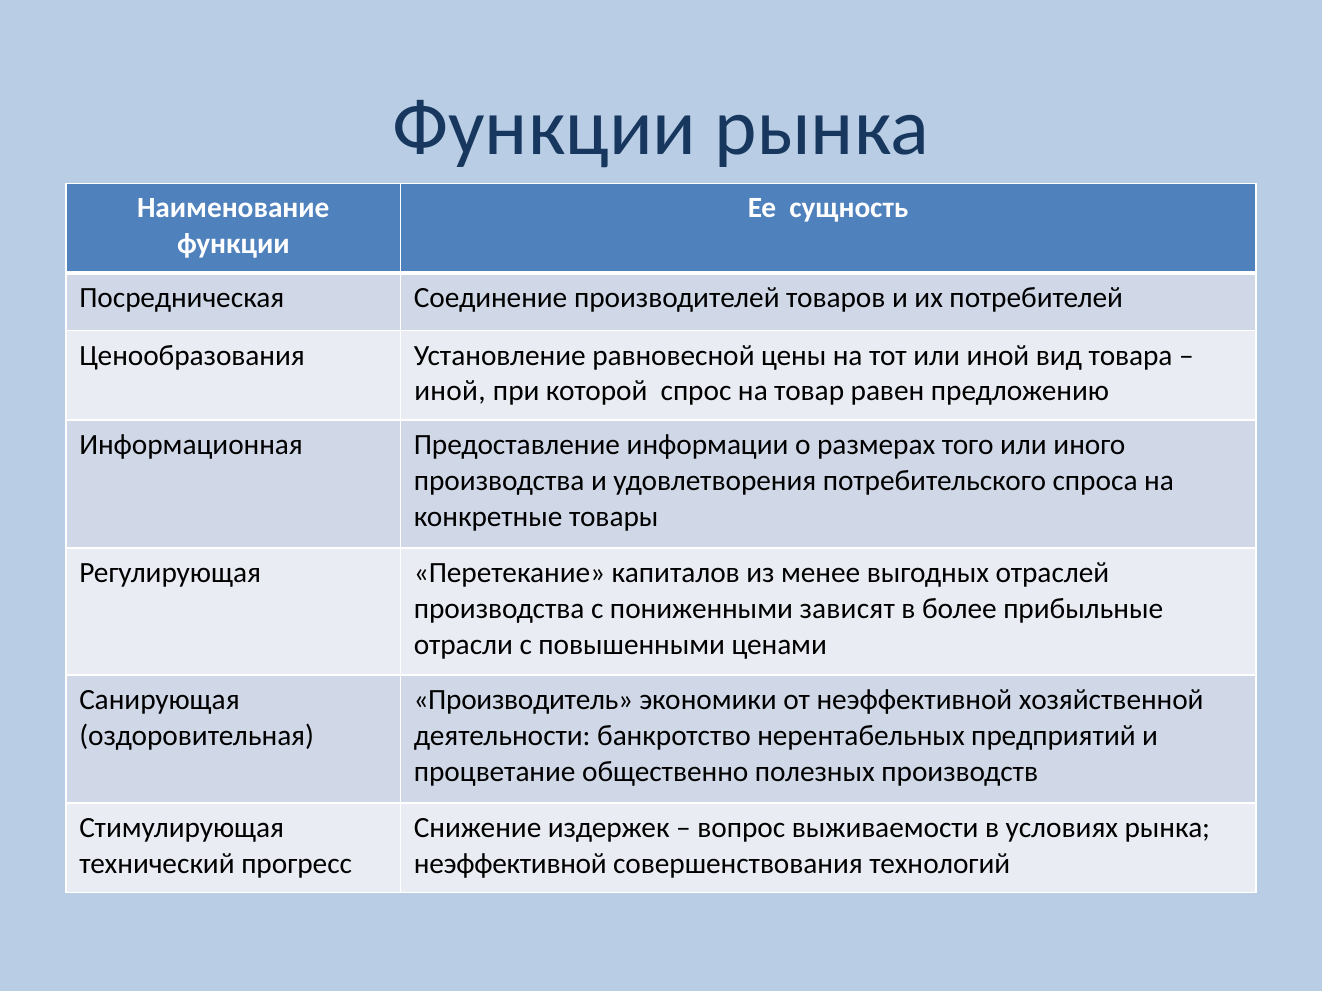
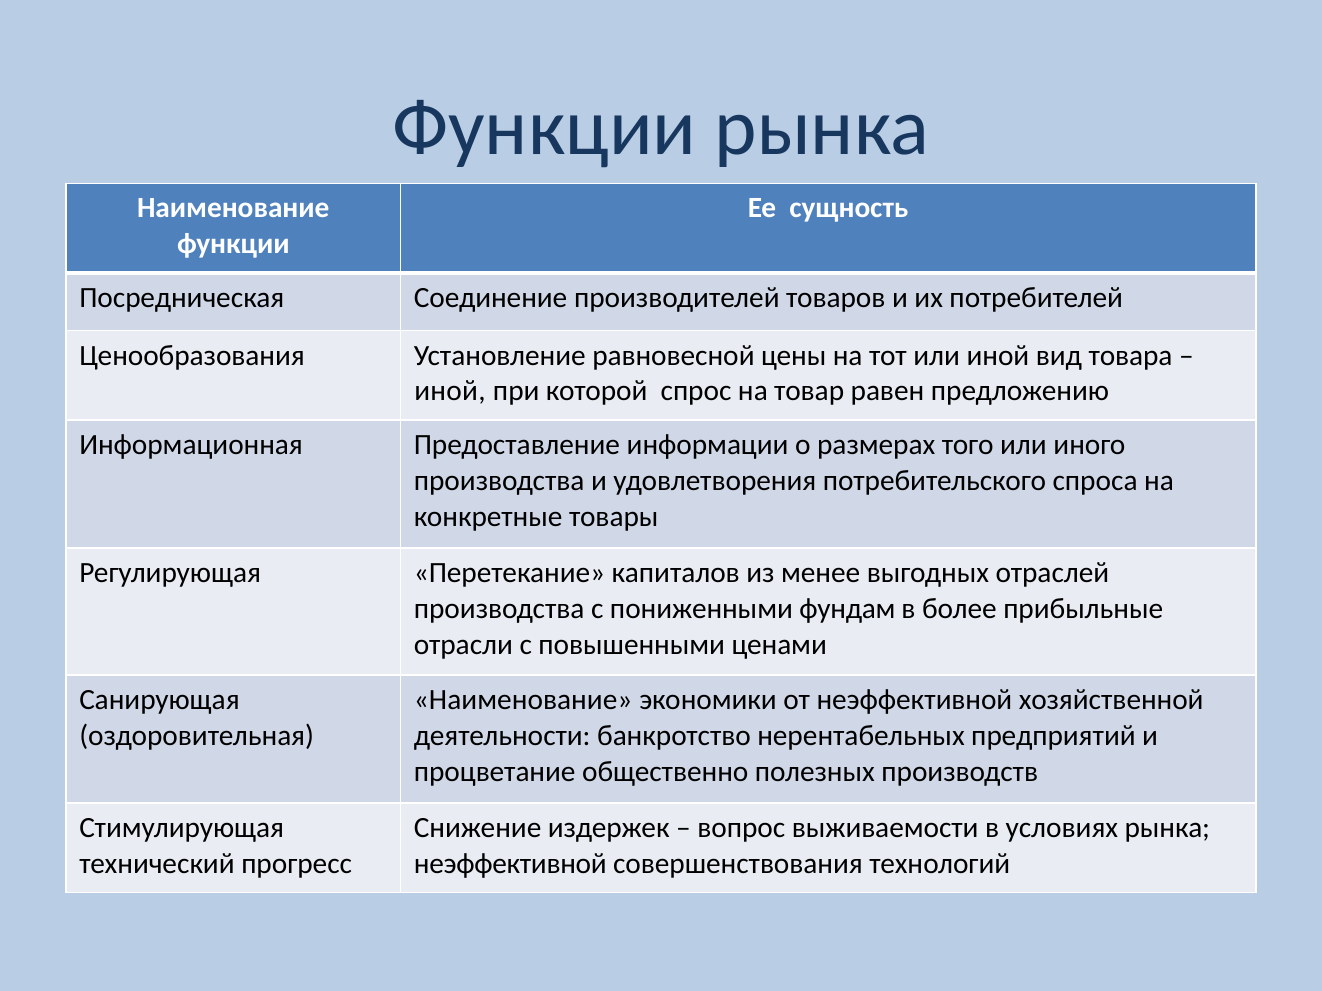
зависят: зависят -> фундам
Производитель at (523, 700): Производитель -> Наименование
